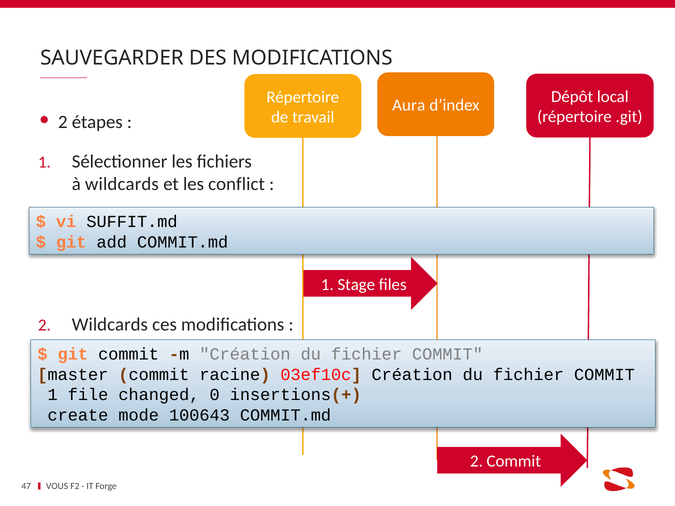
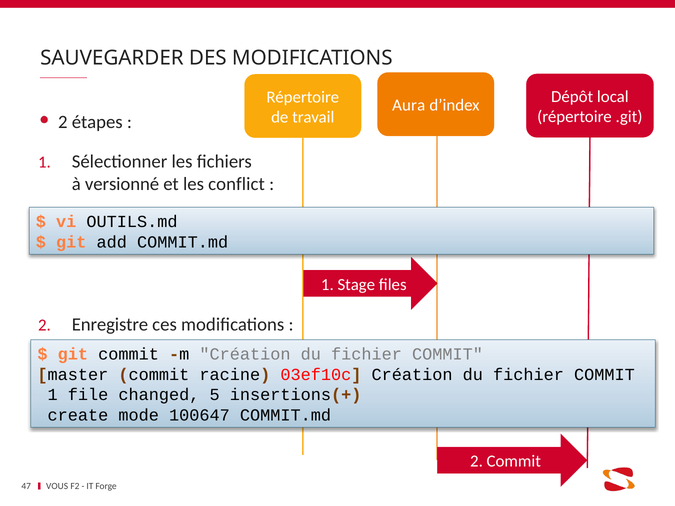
à wildcards: wildcards -> versionné
SUFFIT.md: SUFFIT.md -> OUTILS.md
2 Wildcards: Wildcards -> Enregistre
0: 0 -> 5
100643: 100643 -> 100647
